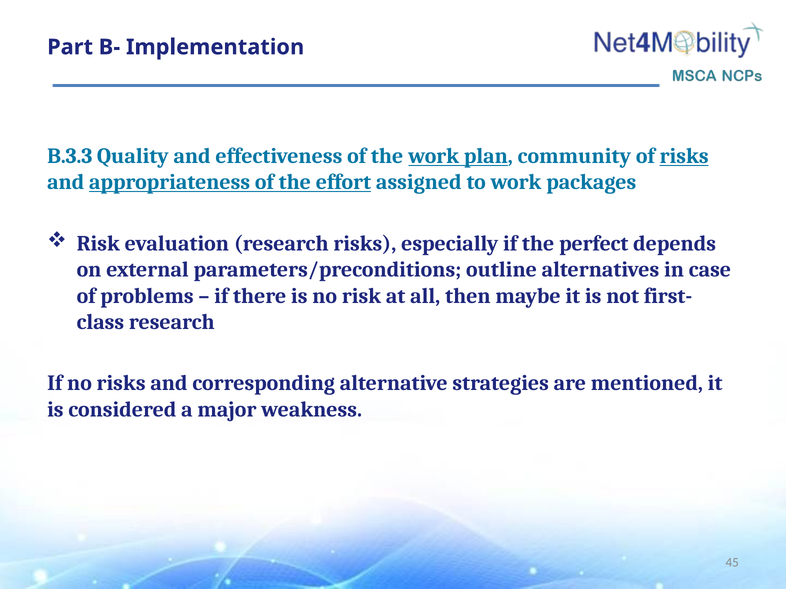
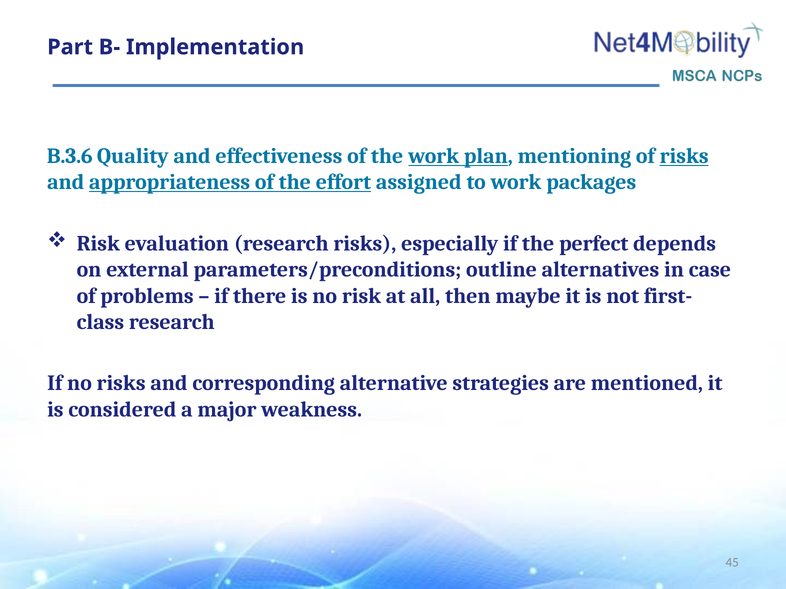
B.3.3: B.3.3 -> B.3.6
community: community -> mentioning
